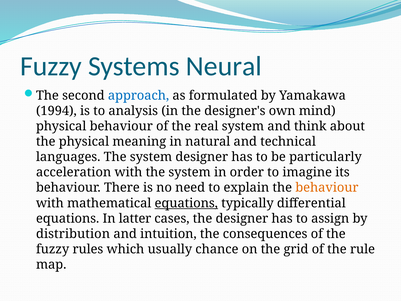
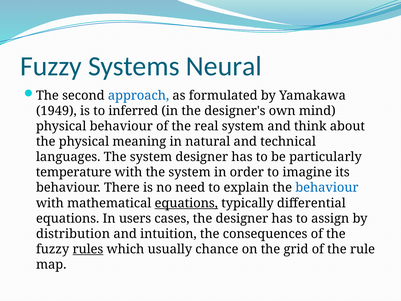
1994: 1994 -> 1949
analysis: analysis -> inferred
acceleration: acceleration -> temperature
behaviour at (327, 188) colour: orange -> blue
latter: latter -> users
rules underline: none -> present
